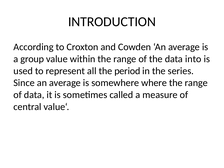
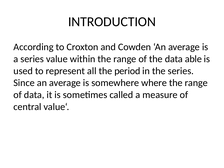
a group: group -> series
into: into -> able
